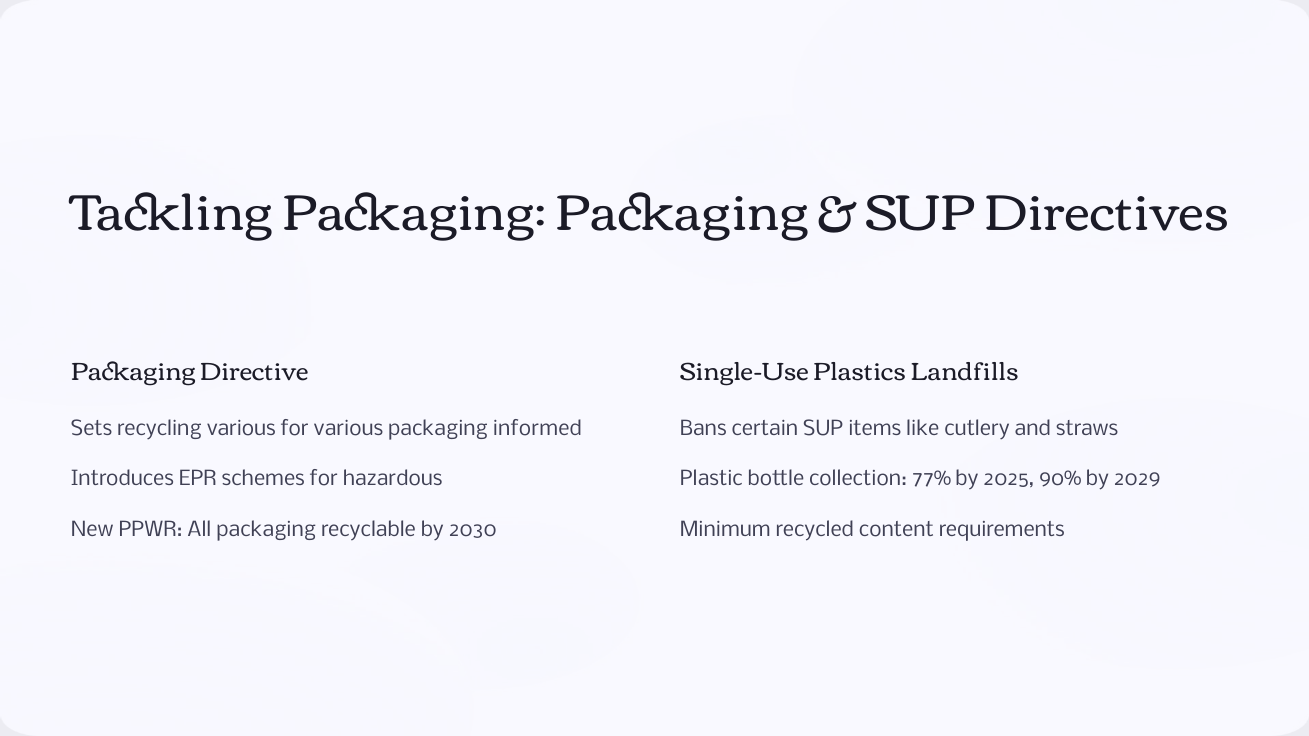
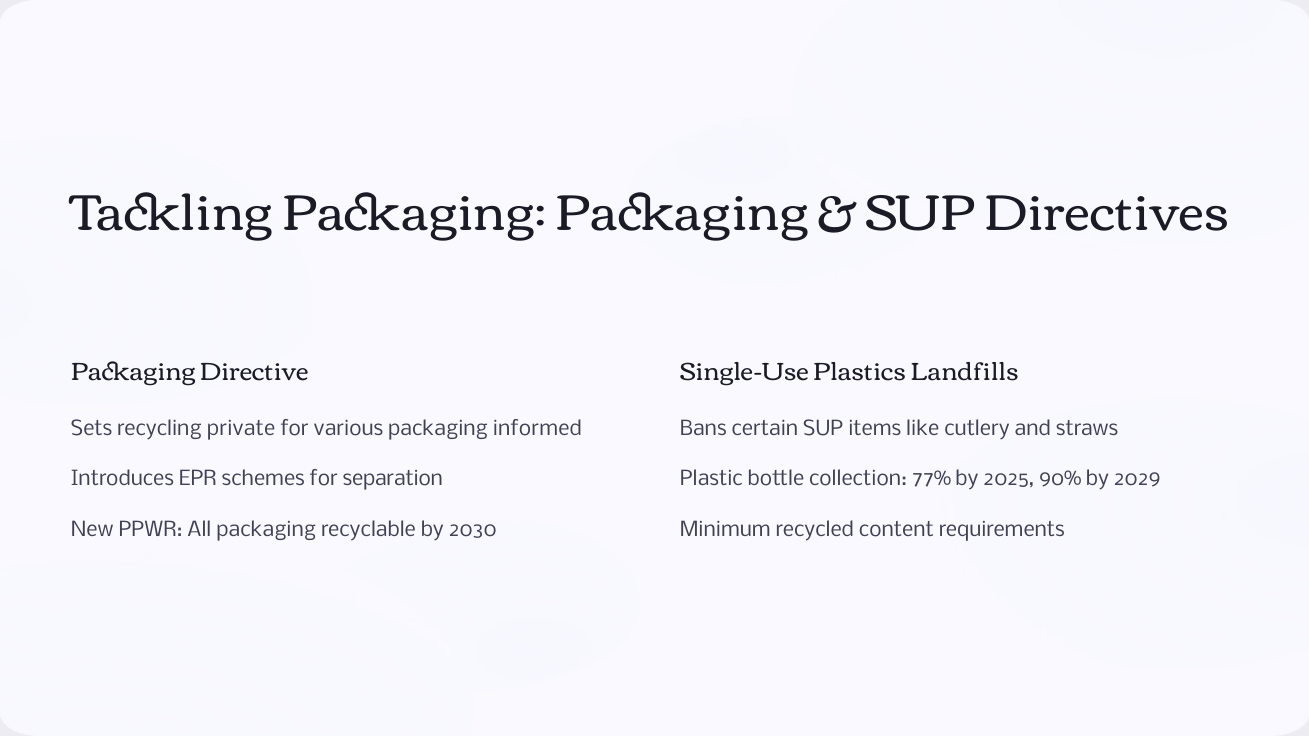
recycling various: various -> private
hazardous: hazardous -> separation
